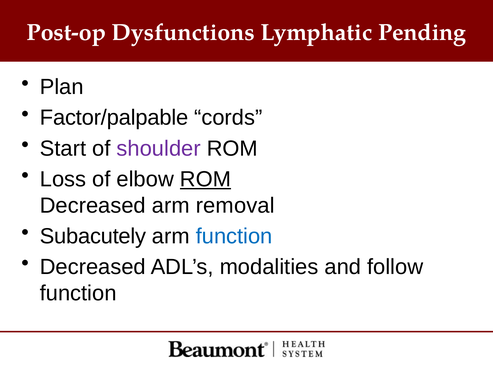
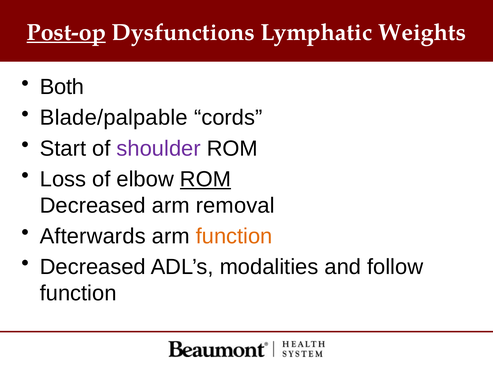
Post-op underline: none -> present
Pending: Pending -> Weights
Plan: Plan -> Both
Factor/palpable: Factor/palpable -> Blade/palpable
Subacutely: Subacutely -> Afterwards
function at (234, 236) colour: blue -> orange
